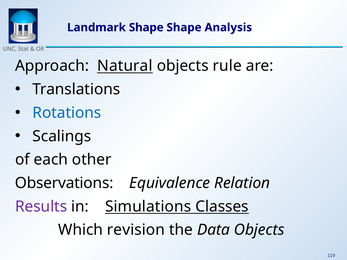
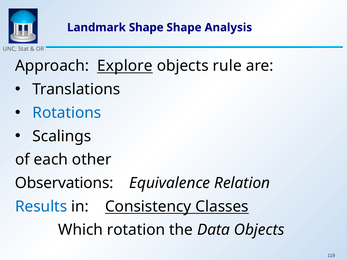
Natural: Natural -> Explore
Results colour: purple -> blue
Simulations: Simulations -> Consistency
revision: revision -> rotation
